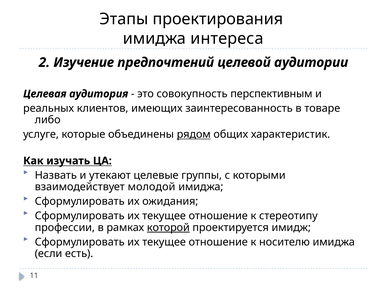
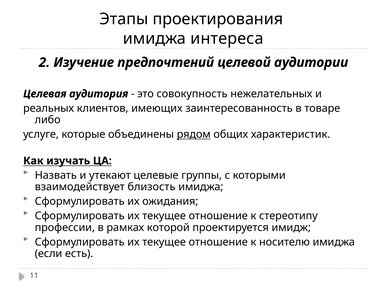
перспективным: перспективным -> нежелательных
молодой: молодой -> близость
которой underline: present -> none
